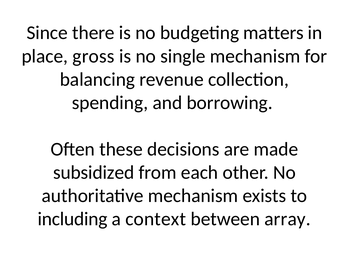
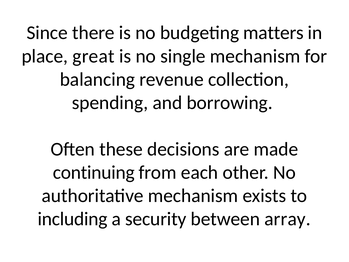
gross: gross -> great
subsidized: subsidized -> continuing
context: context -> security
